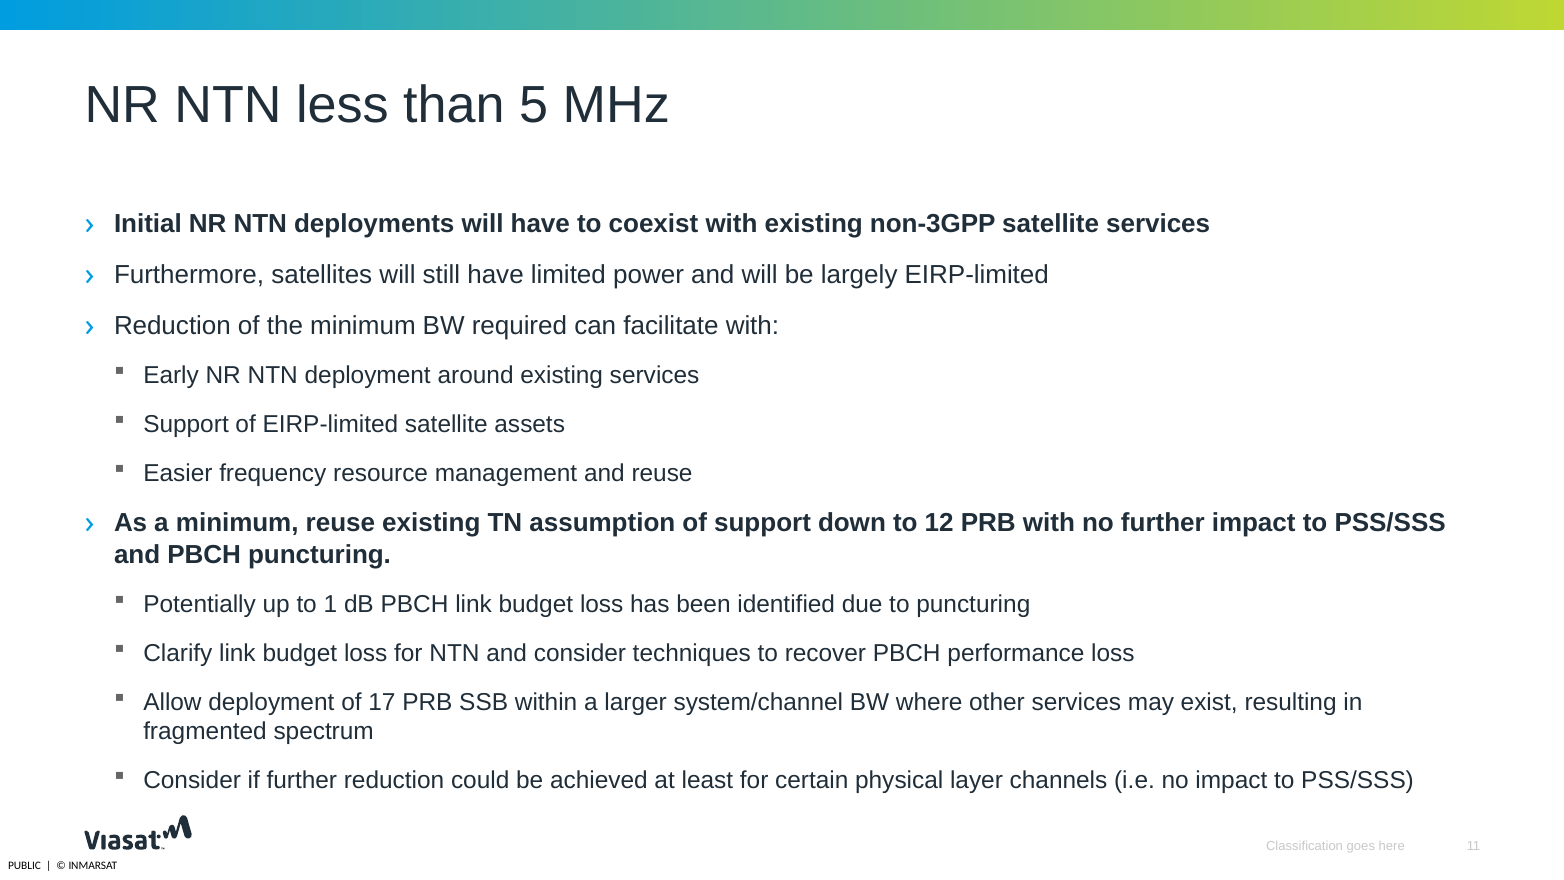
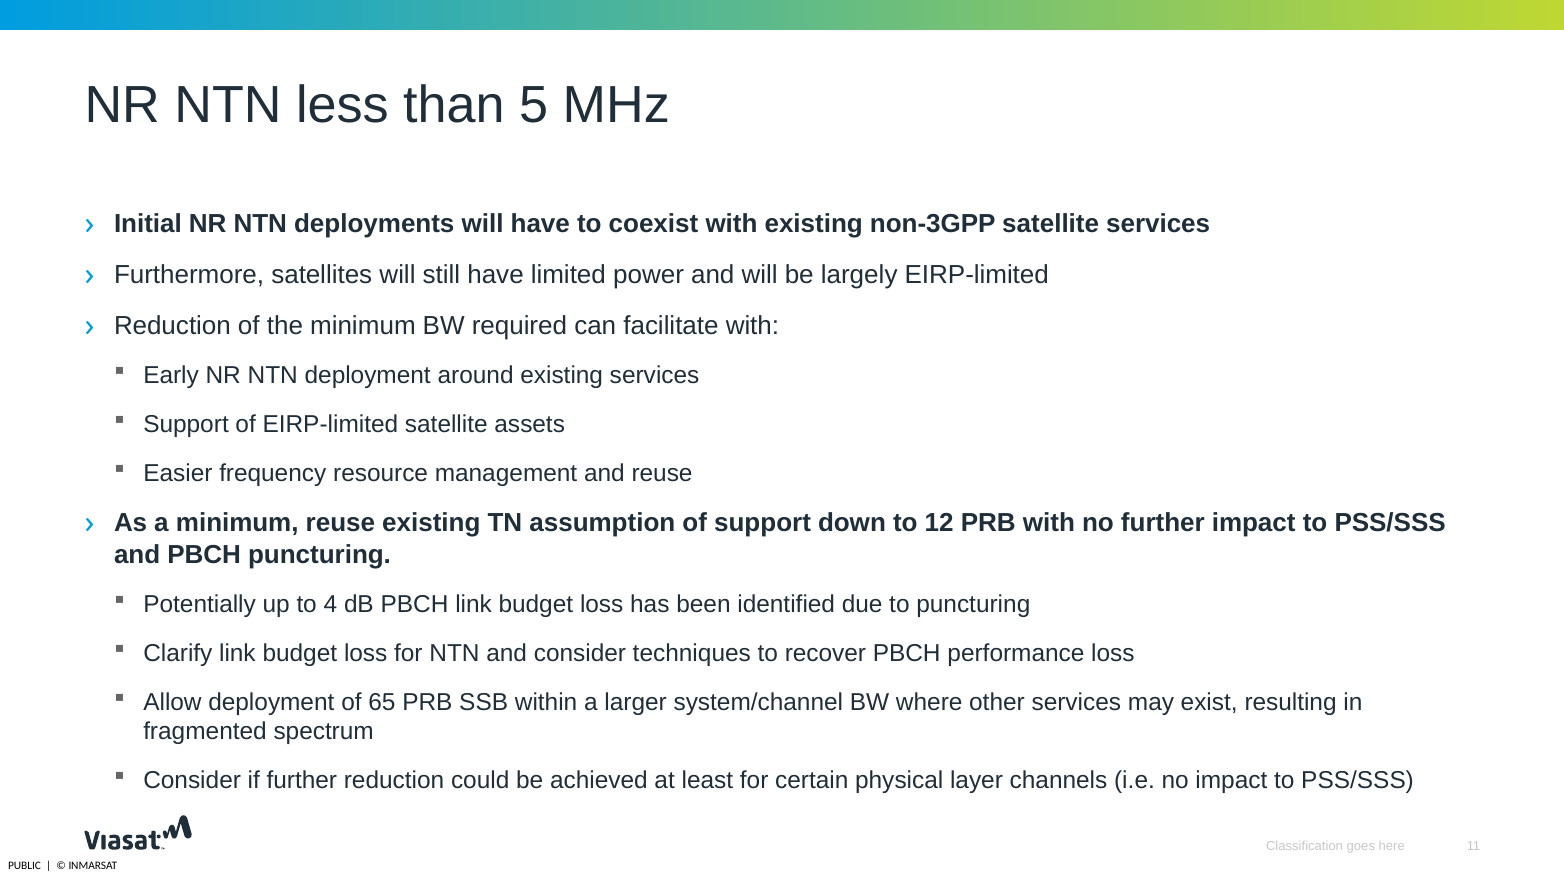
1: 1 -> 4
17: 17 -> 65
